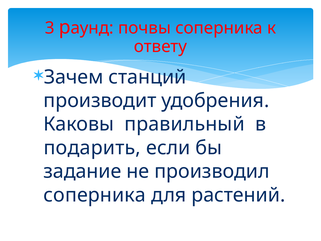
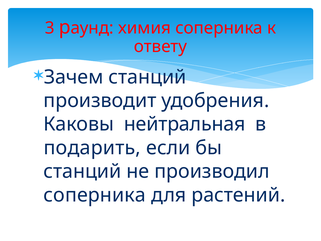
почвы: почвы -> химия
правильный: правильный -> нейтральная
задание at (82, 171): задание -> станций
